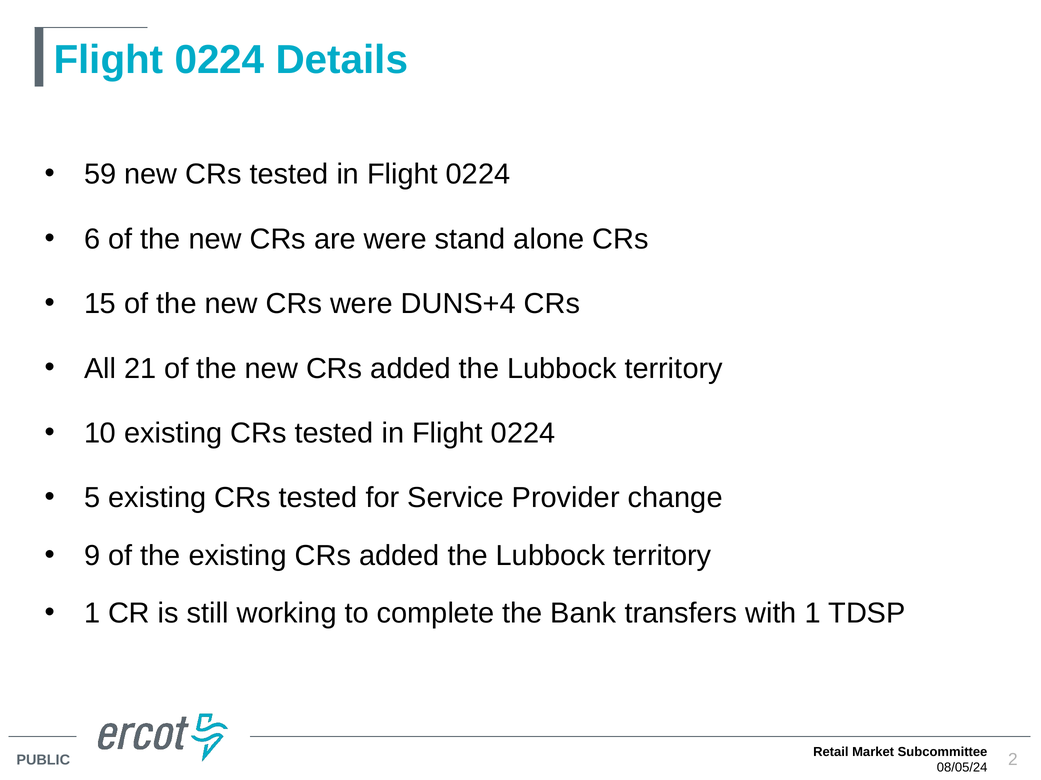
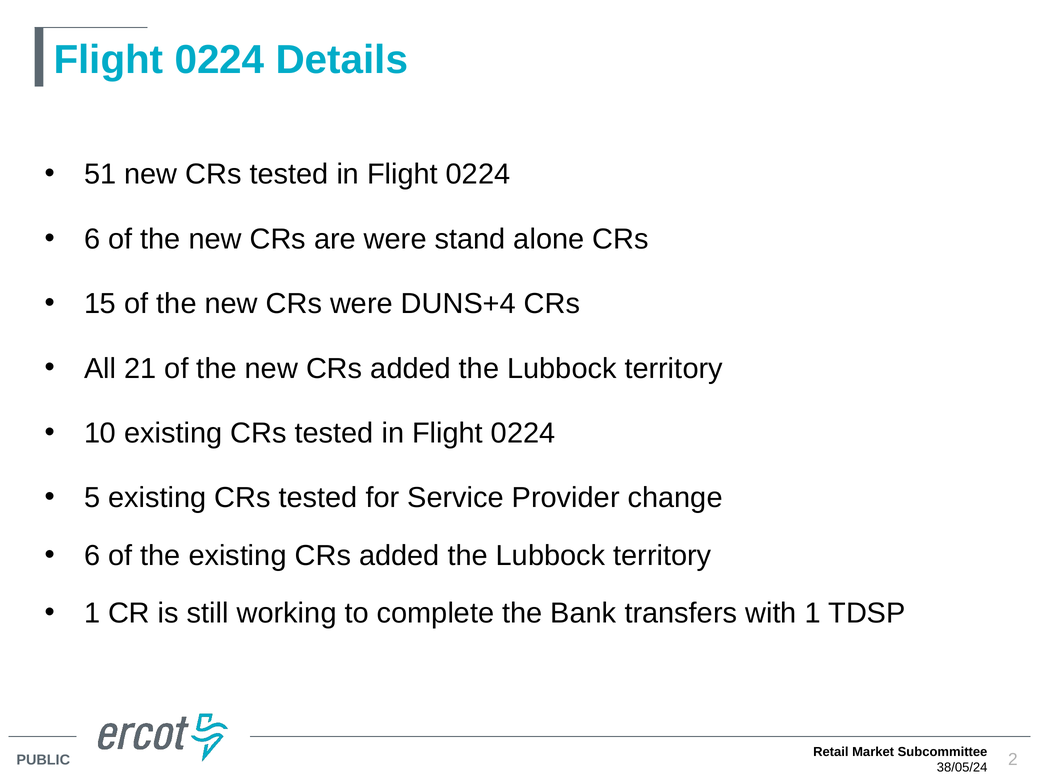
59: 59 -> 51
9 at (92, 556): 9 -> 6
08/05/24: 08/05/24 -> 38/05/24
